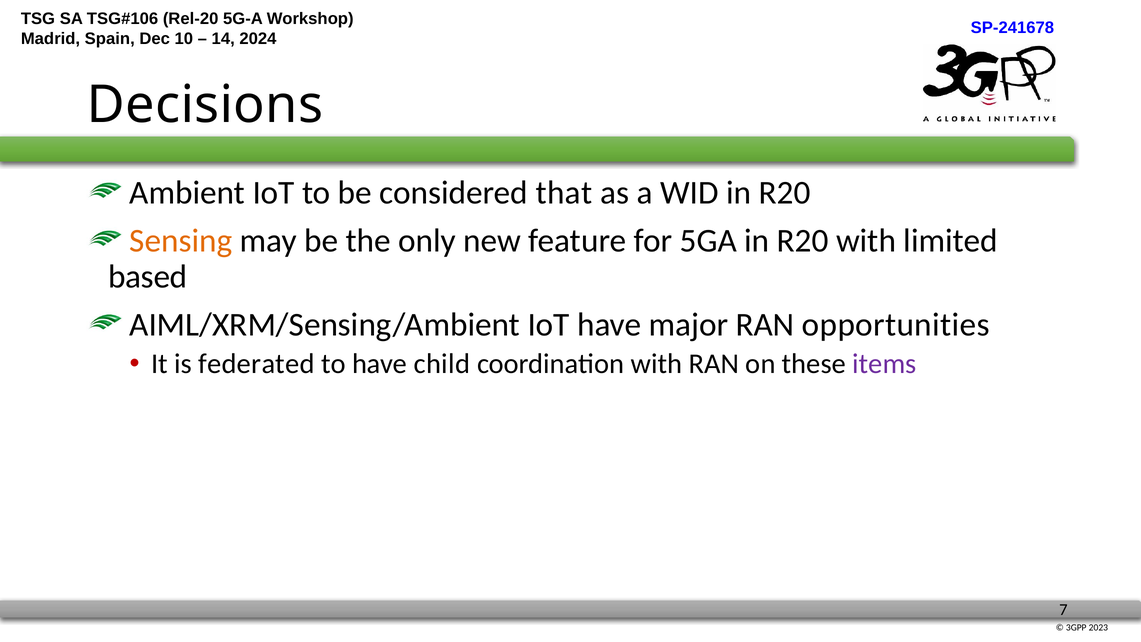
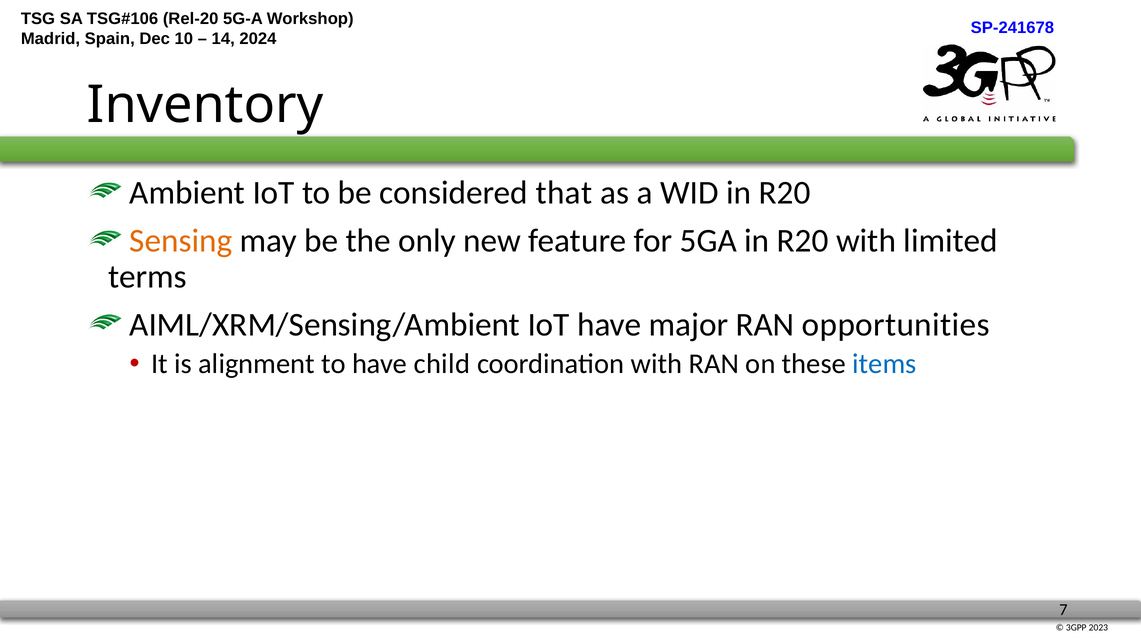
Decisions: Decisions -> Inventory
based: based -> terms
federated: federated -> alignment
items colour: purple -> blue
